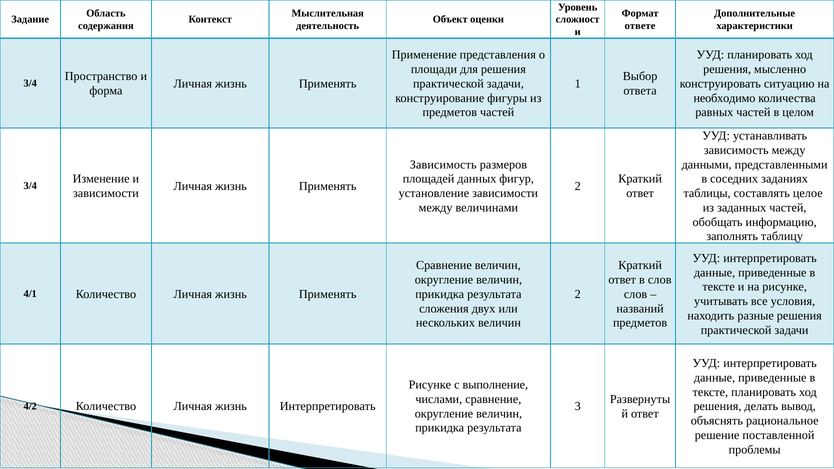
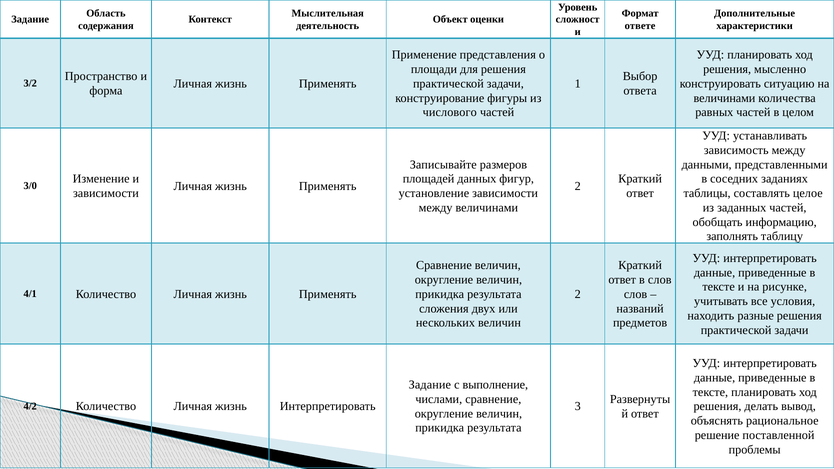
3/4 at (30, 84): 3/4 -> 3/2
необходимо at (724, 98): необходимо -> величинами
предметов at (450, 112): предметов -> числового
Зависимость at (443, 165): Зависимость -> Записывайте
3/4 at (30, 186): 3/4 -> 3/0
Рисунке at (430, 385): Рисунке -> Задание
